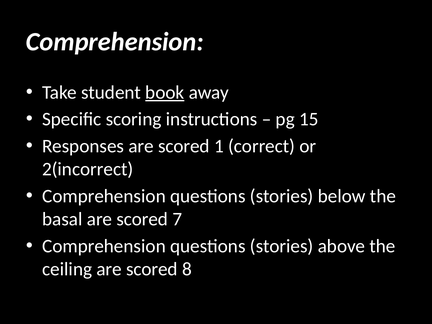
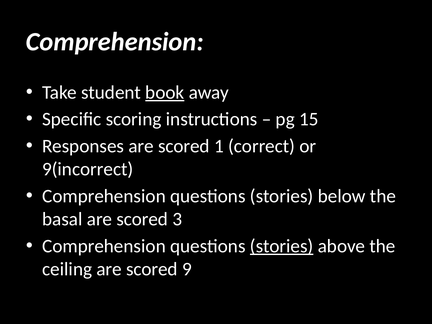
2(incorrect: 2(incorrect -> 9(incorrect
7: 7 -> 3
stories at (282, 246) underline: none -> present
8: 8 -> 9
